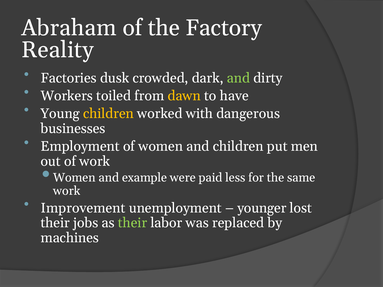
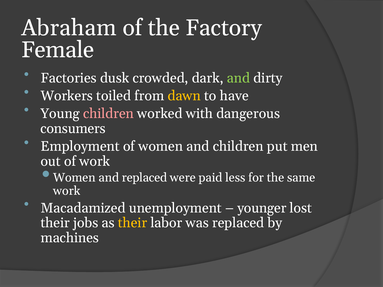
Reality: Reality -> Female
children at (108, 114) colour: yellow -> pink
businesses: businesses -> consumers
and example: example -> replaced
Improvement: Improvement -> Macadamized
their at (133, 223) colour: light green -> yellow
